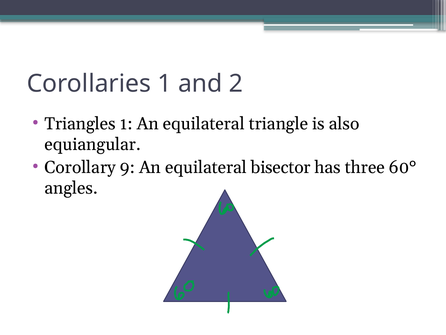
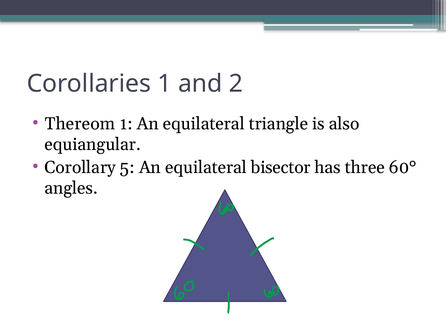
Triangles: Triangles -> Thereom
9: 9 -> 5
